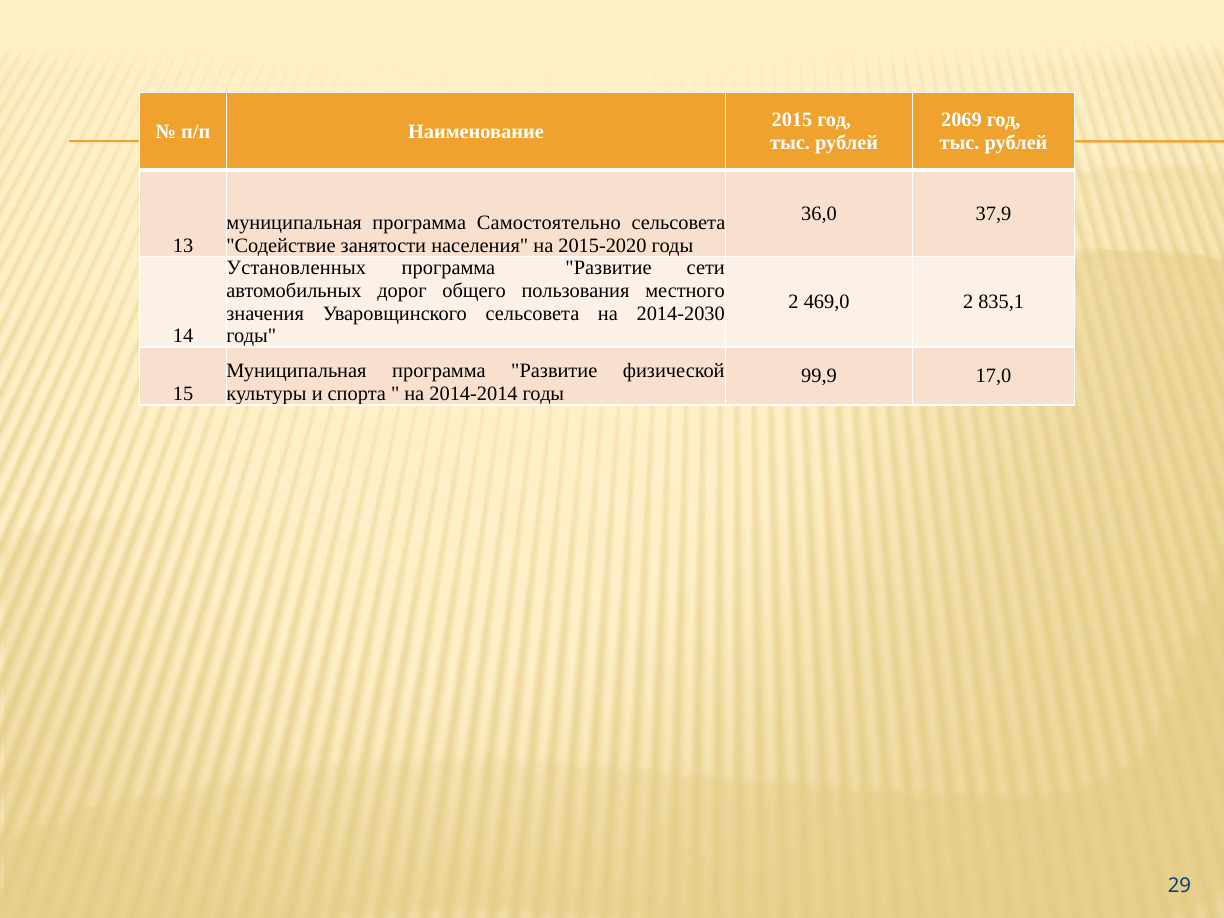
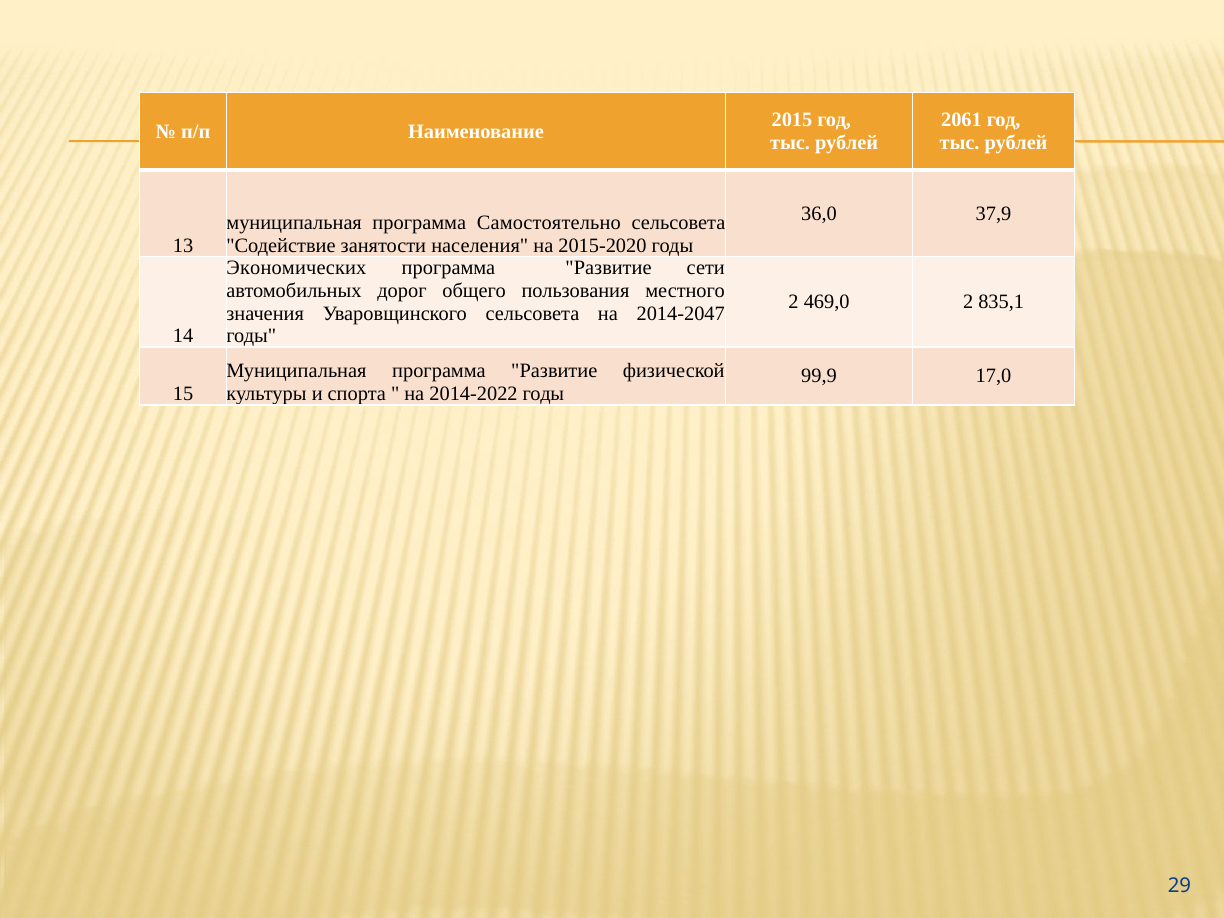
2069: 2069 -> 2061
Установленных: Установленных -> Экономических
2014-2030: 2014-2030 -> 2014-2047
2014-2014: 2014-2014 -> 2014-2022
